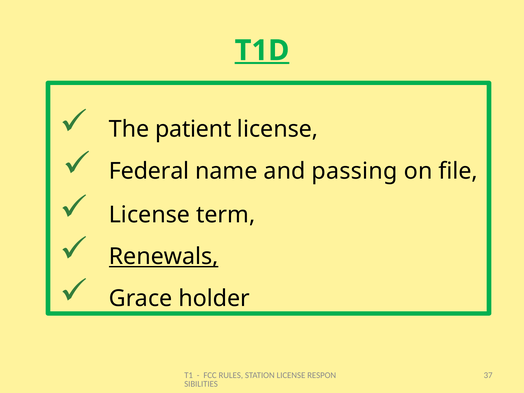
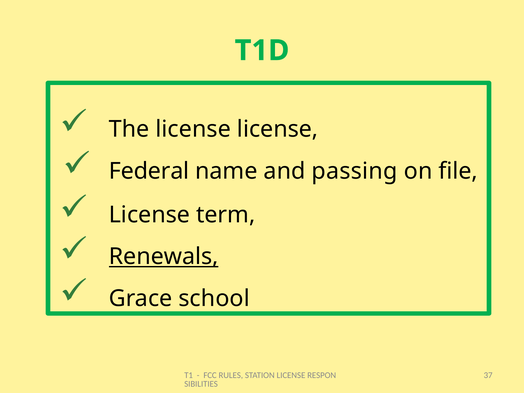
T1D underline: present -> none
The patient: patient -> license
holder: holder -> school
